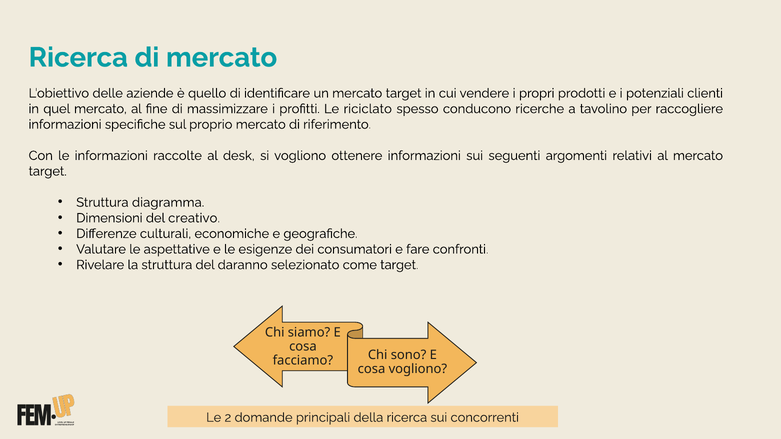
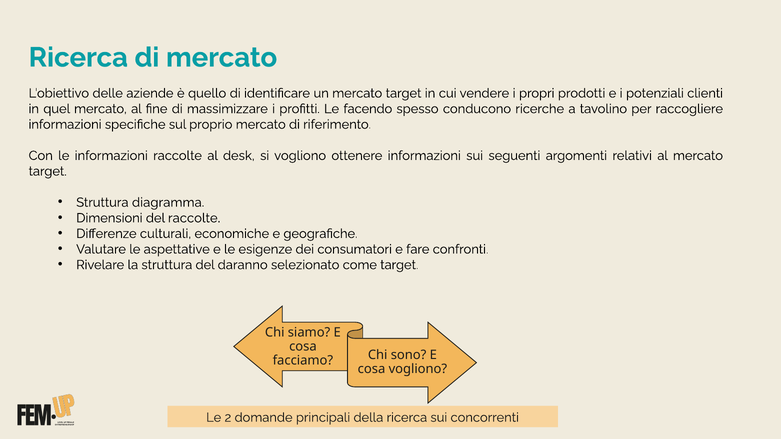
riciclato: riciclato -> facendo
del creativo: creativo -> raccolte
